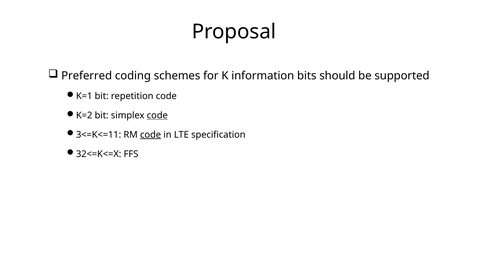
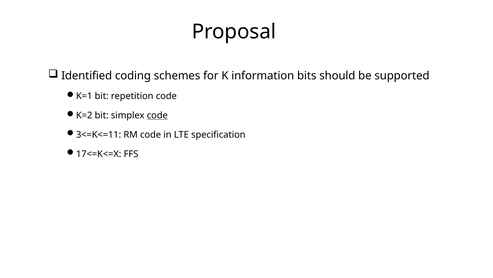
Preferred: Preferred -> Identified
code at (151, 134) underline: present -> none
32<=K<=X: 32<=K<=X -> 17<=K<=X
